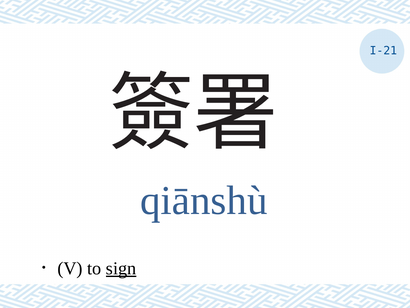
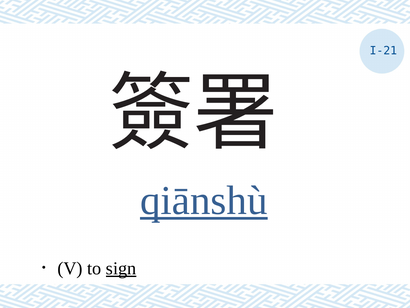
qiānshù underline: none -> present
